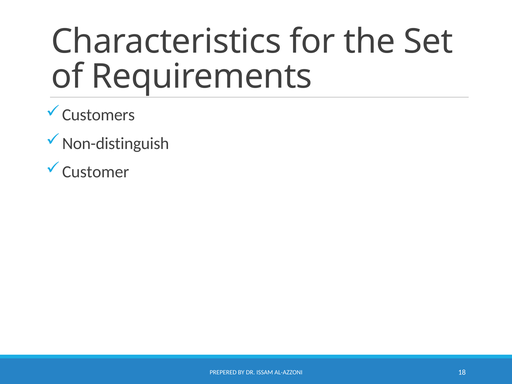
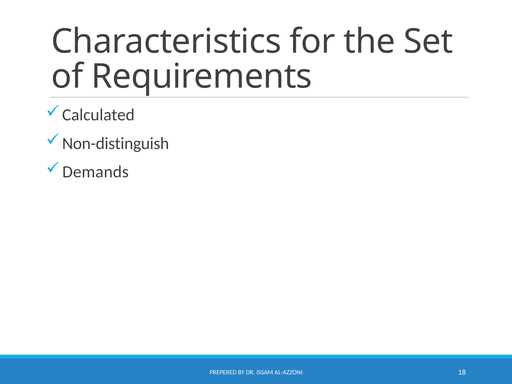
Customers: Customers -> Calculated
Customer: Customer -> Demands
